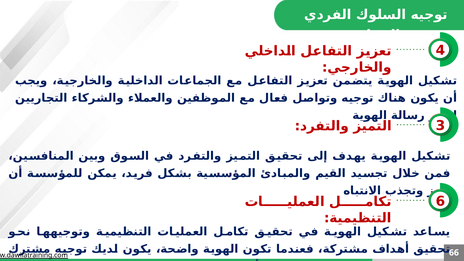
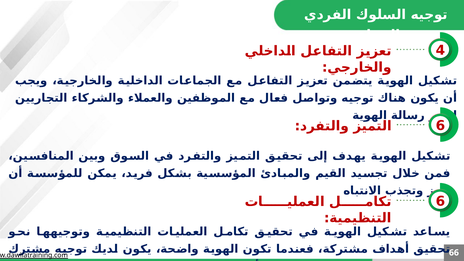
3 at (441, 126): 3 -> 6
